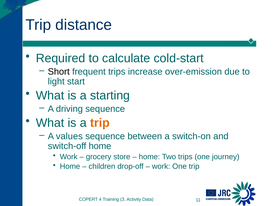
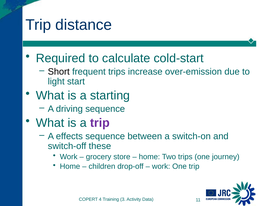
trip at (100, 123) colour: orange -> purple
values: values -> effects
switch-off home: home -> these
